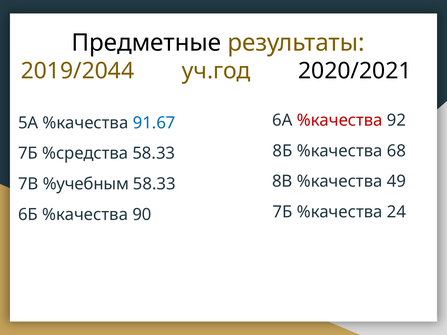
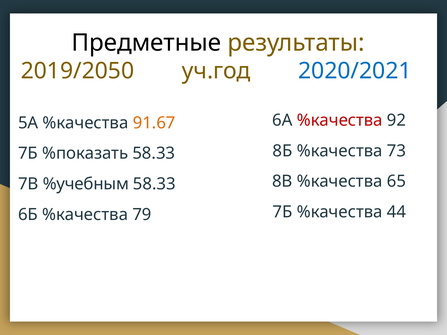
2019/2044: 2019/2044 -> 2019/2050
2020/2021 colour: black -> blue
91.67 colour: blue -> orange
68: 68 -> 73
%средства: %средства -> %показать
49: 49 -> 65
24: 24 -> 44
90: 90 -> 79
